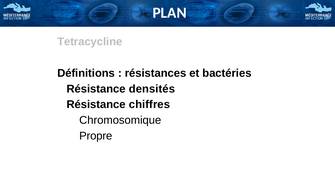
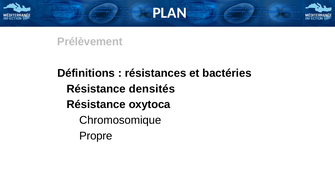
Tetracycline: Tetracycline -> Prélèvement
chiffres: chiffres -> oxytoca
